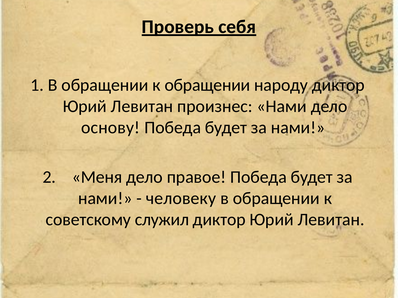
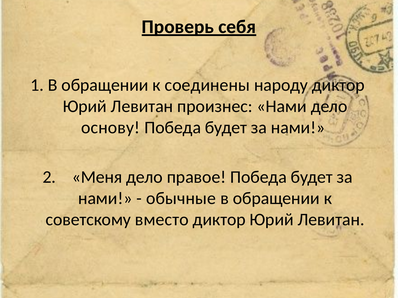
к обращении: обращении -> соединены
человеку: человеку -> обычные
служил: служил -> вместо
